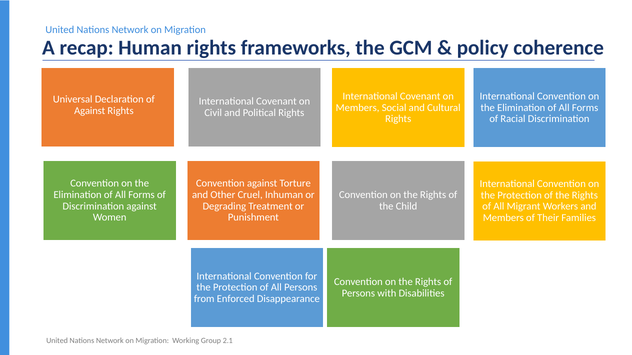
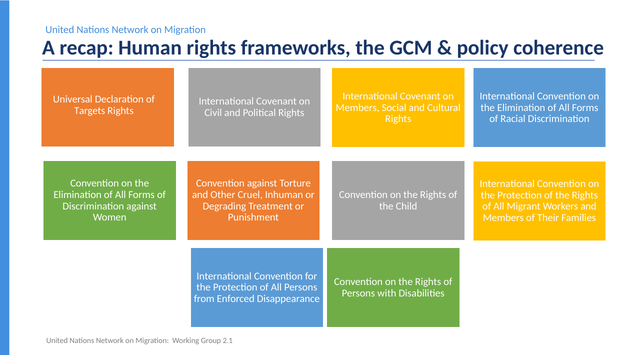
Against at (90, 111): Against -> Targets
